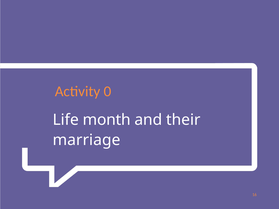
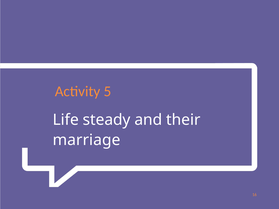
0: 0 -> 5
month: month -> steady
